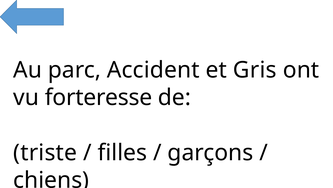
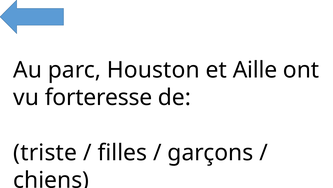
Accident: Accident -> Houston
Gris: Gris -> Aille
